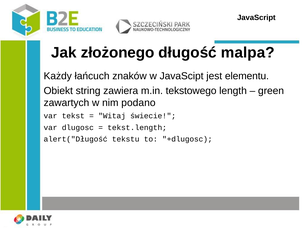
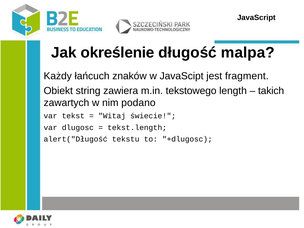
złożonego: złożonego -> określenie
elementu: elementu -> fragment
green: green -> takich
